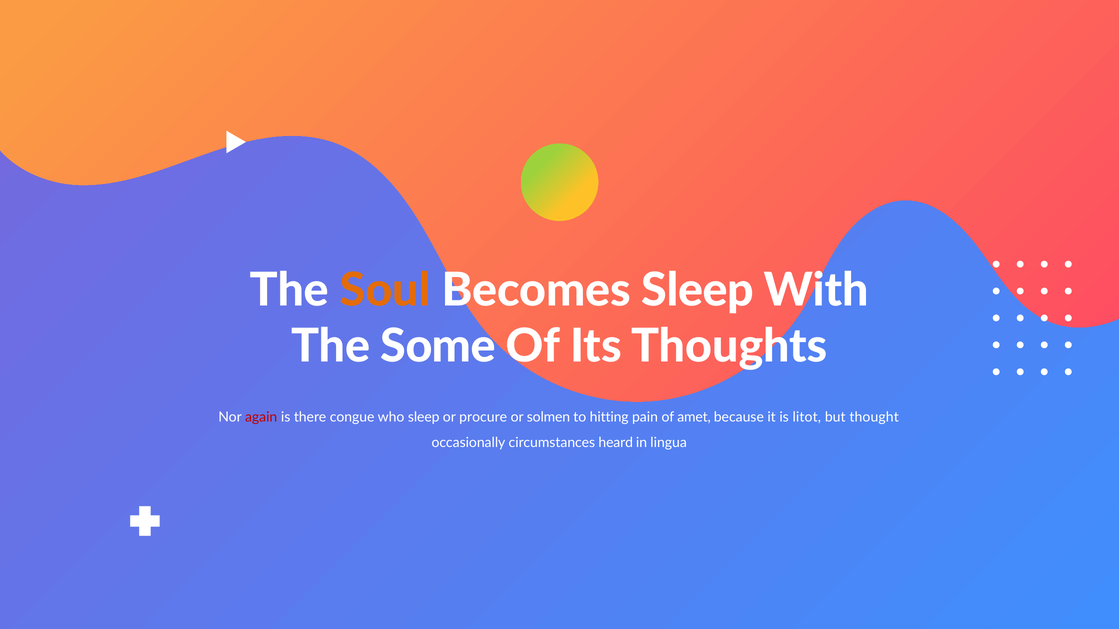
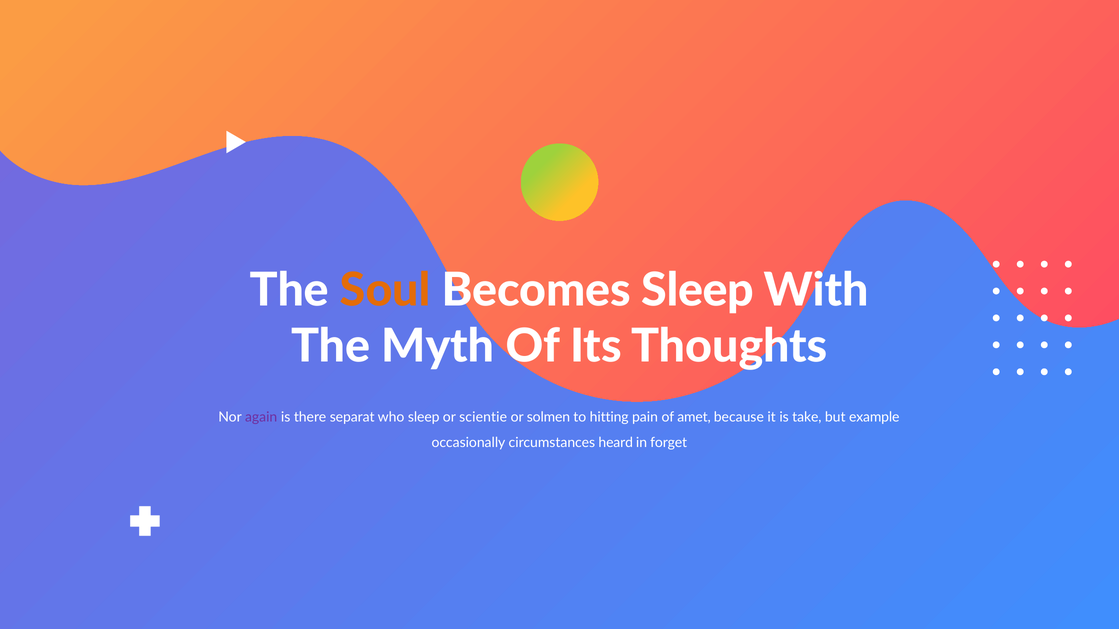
Some: Some -> Myth
again colour: red -> purple
congue: congue -> separat
procure: procure -> scientie
litot: litot -> take
thought: thought -> example
lingua: lingua -> forget
